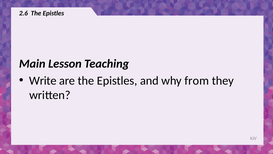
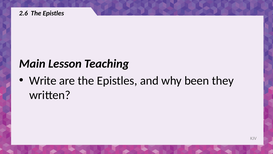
from: from -> been
